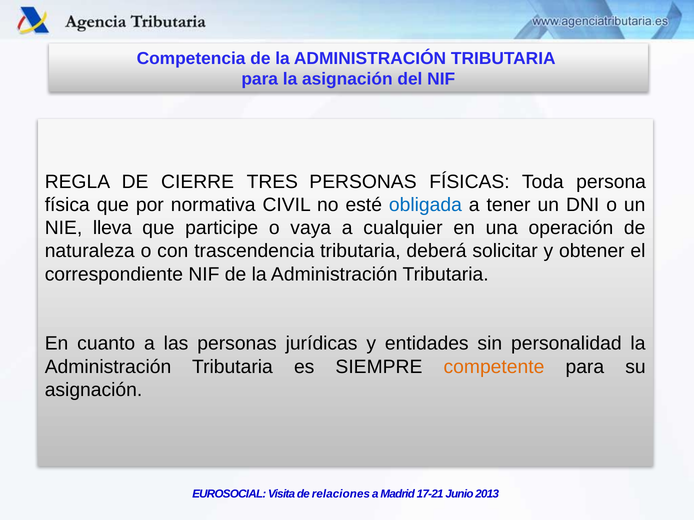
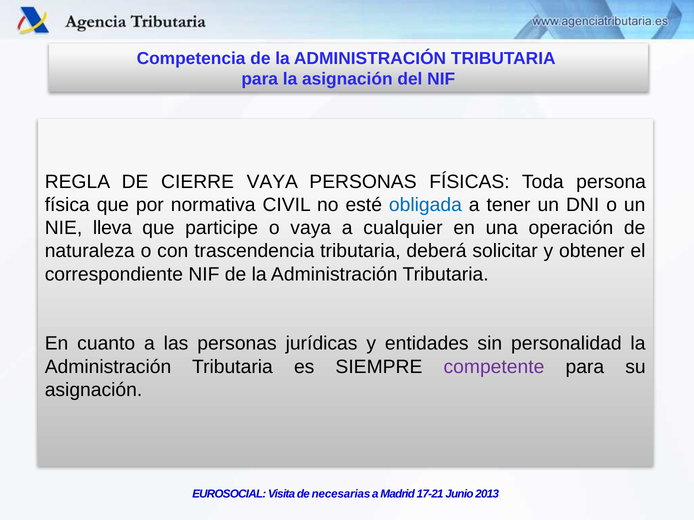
CIERRE TRES: TRES -> VAYA
competente colour: orange -> purple
relaciones: relaciones -> necesarias
